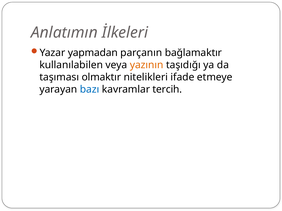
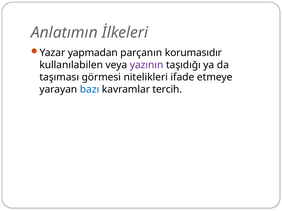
bağlamaktır: bağlamaktır -> korumasıdır
yazının colour: orange -> purple
olmaktır: olmaktır -> görmesi
